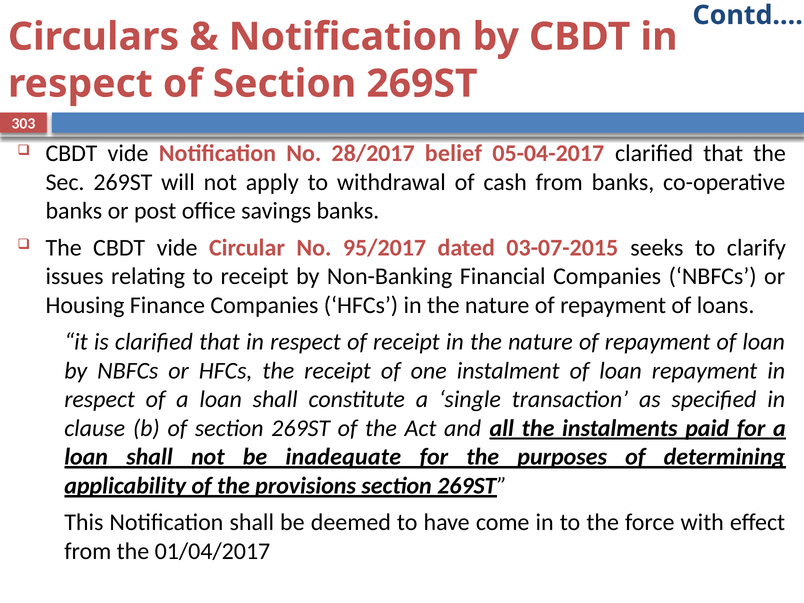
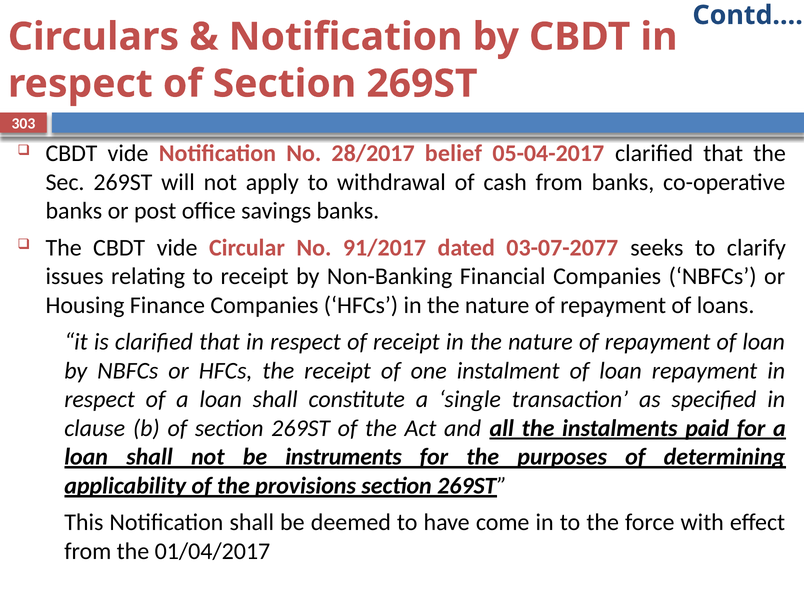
95/2017: 95/2017 -> 91/2017
03-07-2015: 03-07-2015 -> 03-07-2077
inadequate: inadequate -> instruments
